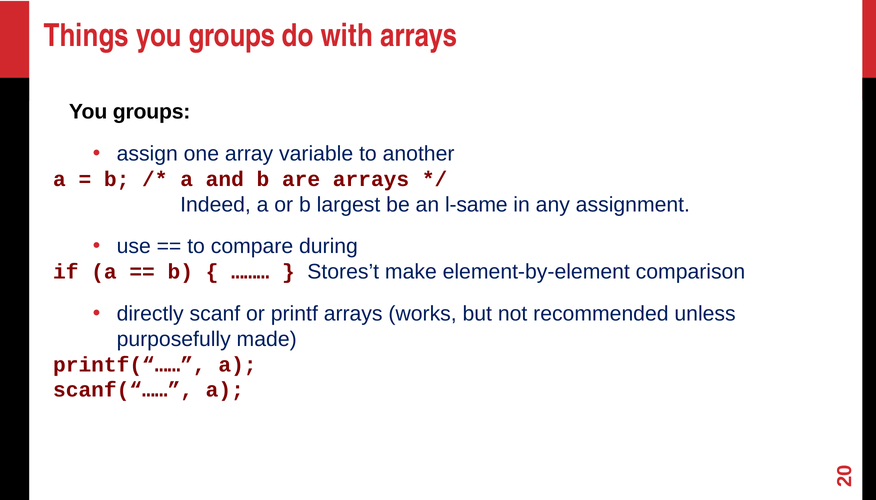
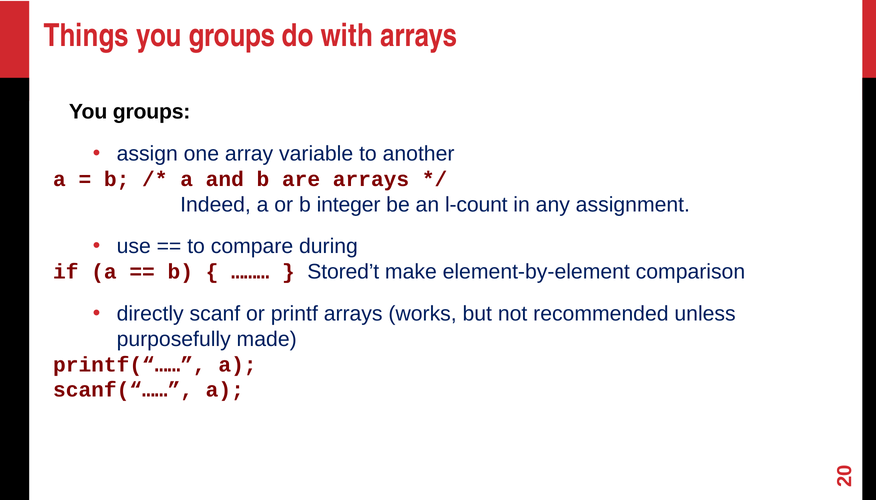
largest: largest -> integer
l-same: l-same -> l-count
Stores’t: Stores’t -> Stored’t
